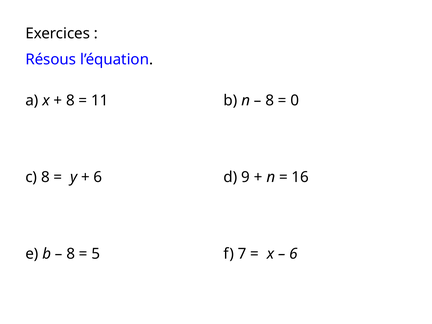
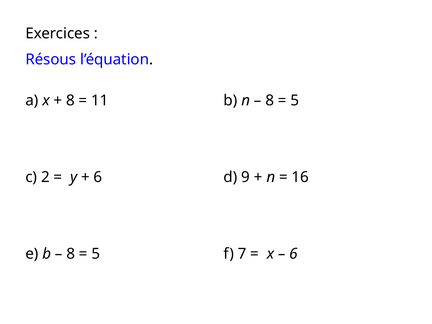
0 at (295, 100): 0 -> 5
c 8: 8 -> 2
